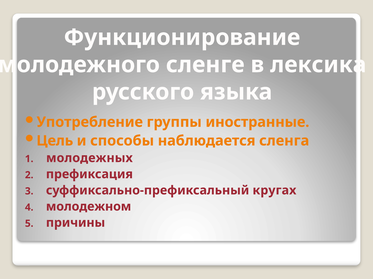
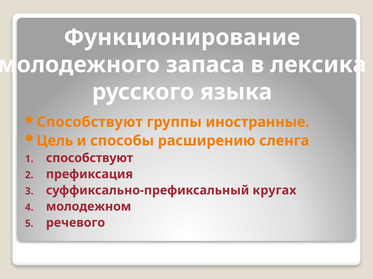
сленге: сленге -> запаса
Употребление at (90, 122): Употребление -> Способствуют
наблюдается: наблюдается -> расширению
молодежных at (89, 158): молодежных -> способствуют
причины: причины -> речевого
